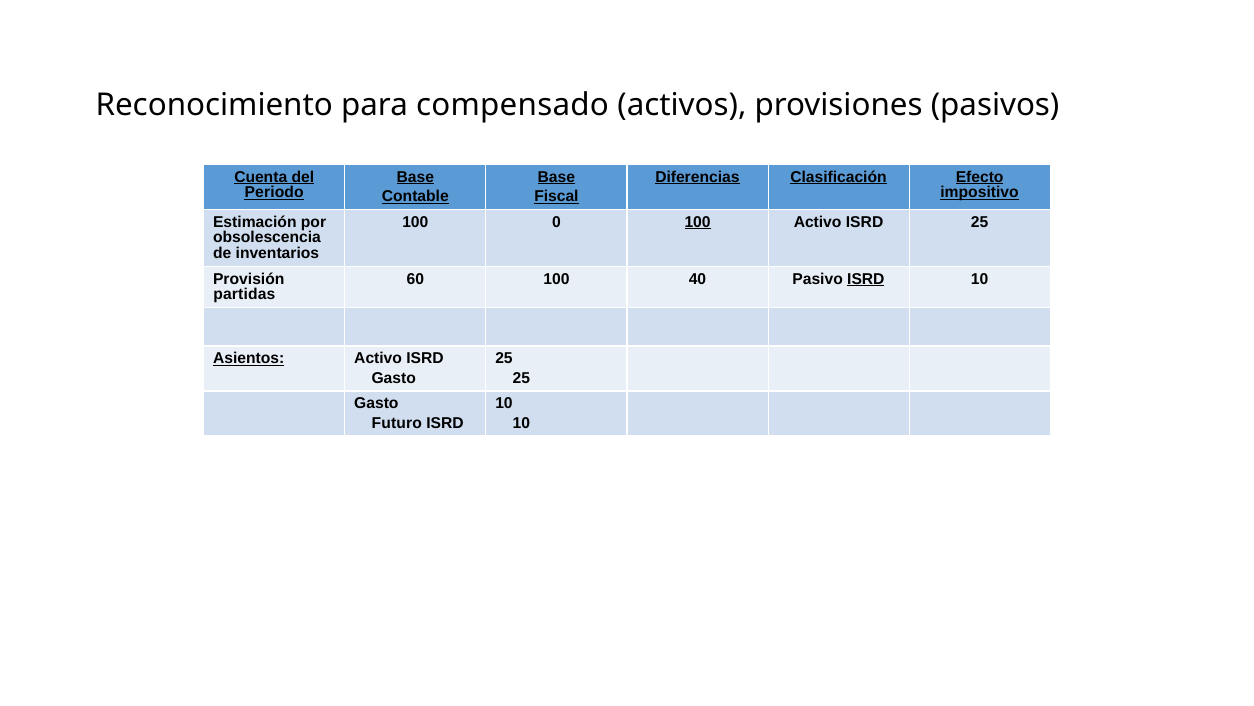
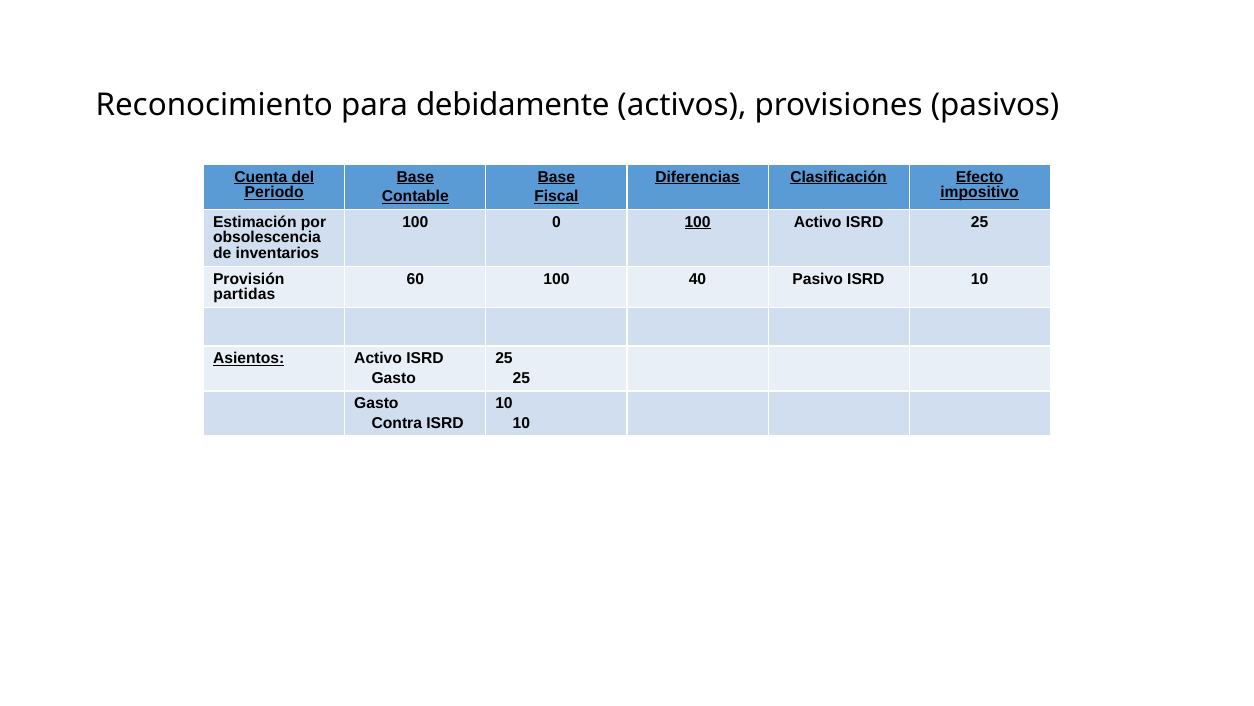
compensado: compensado -> debidamente
ISRD at (866, 279) underline: present -> none
Futuro: Futuro -> Contra
